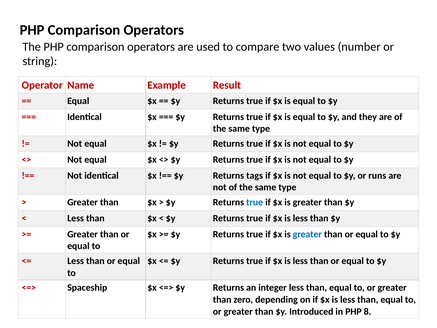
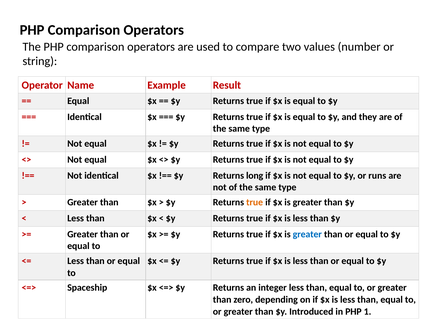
tags: tags -> long
true at (255, 202) colour: blue -> orange
8: 8 -> 1
